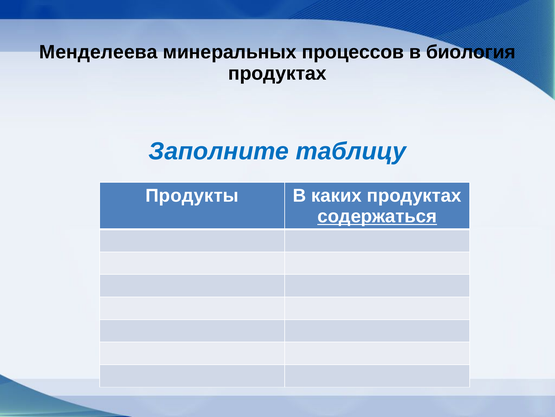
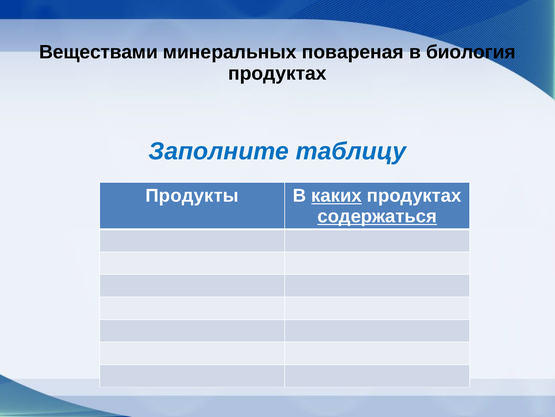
Менделеева: Менделеева -> Веществами
процессов: процессов -> повареная
каких underline: none -> present
